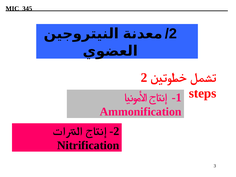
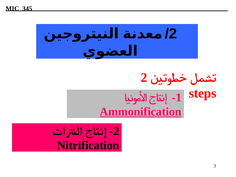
Ammonification underline: none -> present
